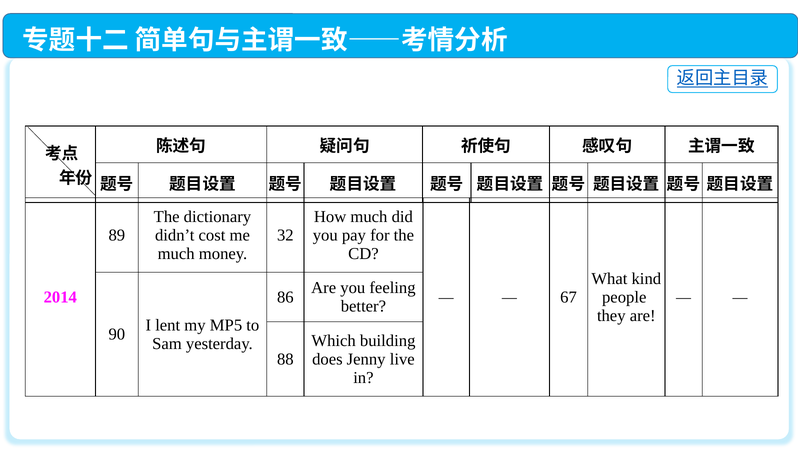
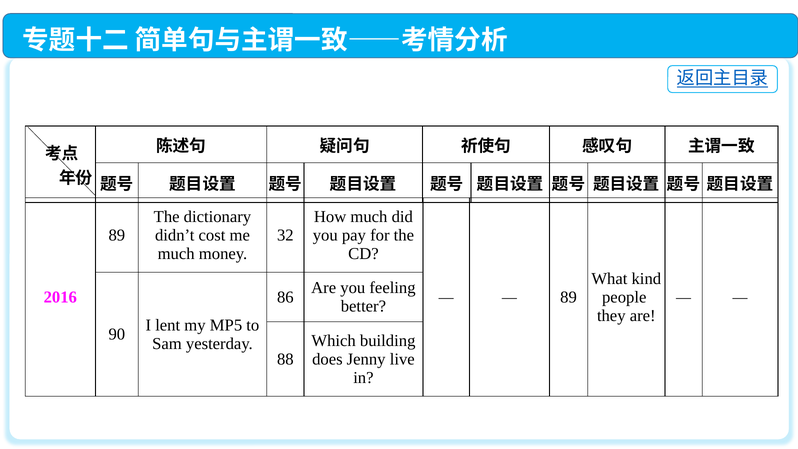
2014: 2014 -> 2016
67 at (569, 297): 67 -> 89
